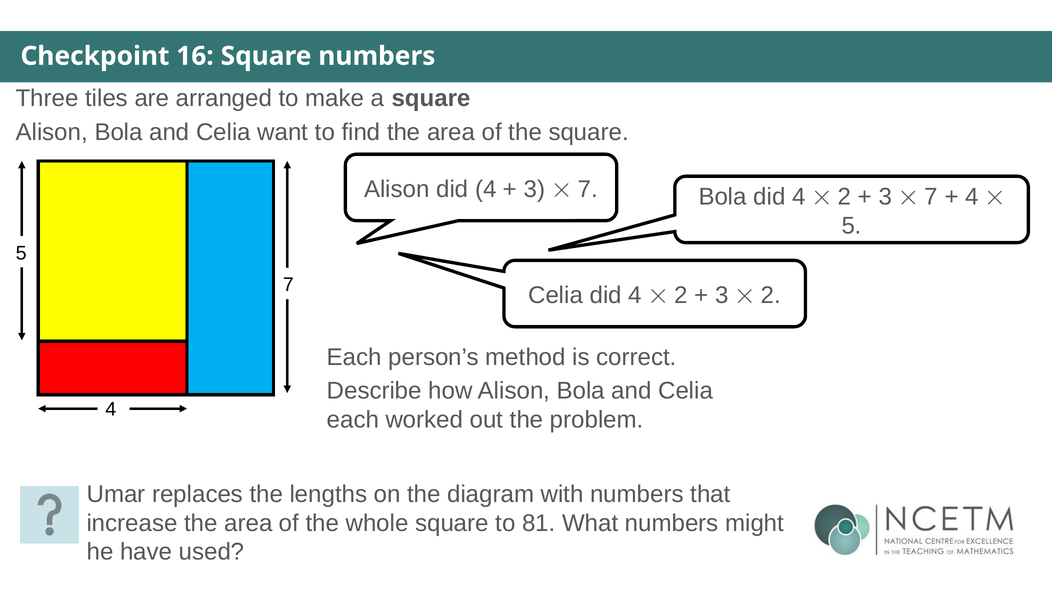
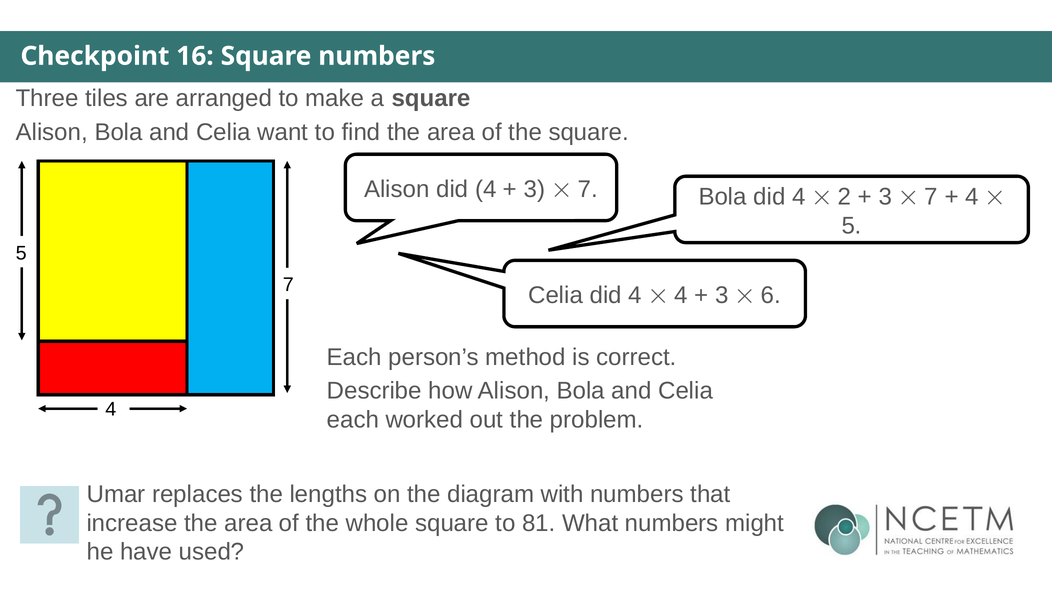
2 at (681, 295): 2 -> 4
2 at (771, 295): 2 -> 6
